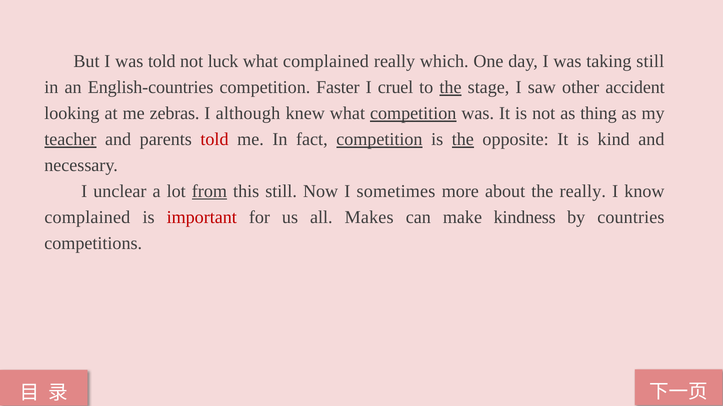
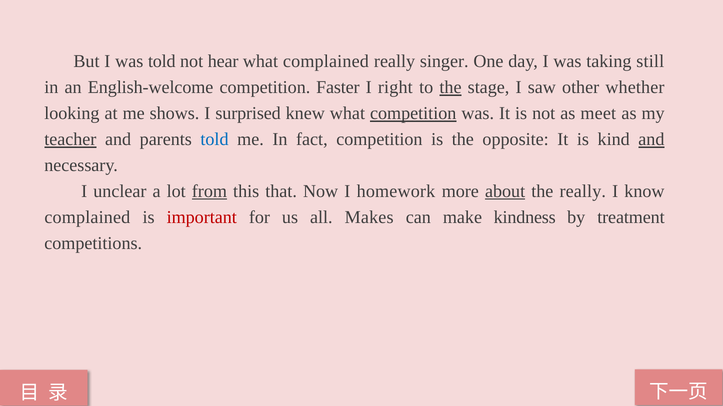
luck: luck -> hear
which: which -> singer
English-countries: English-countries -> English-welcome
cruel: cruel -> right
accident: accident -> whether
zebras: zebras -> shows
although: although -> surprised
thing: thing -> meet
told at (214, 140) colour: red -> blue
competition at (379, 140) underline: present -> none
the at (463, 140) underline: present -> none
and at (651, 140) underline: none -> present
this still: still -> that
sometimes: sometimes -> homework
about underline: none -> present
countries: countries -> treatment
